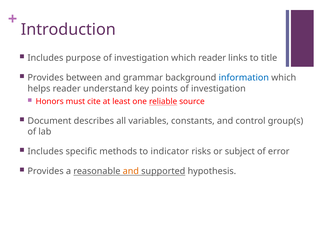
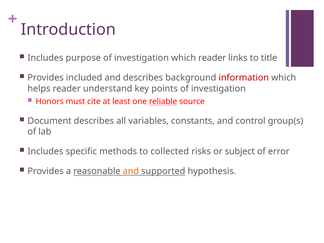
between: between -> included
and grammar: grammar -> describes
information colour: blue -> red
indicator: indicator -> collected
